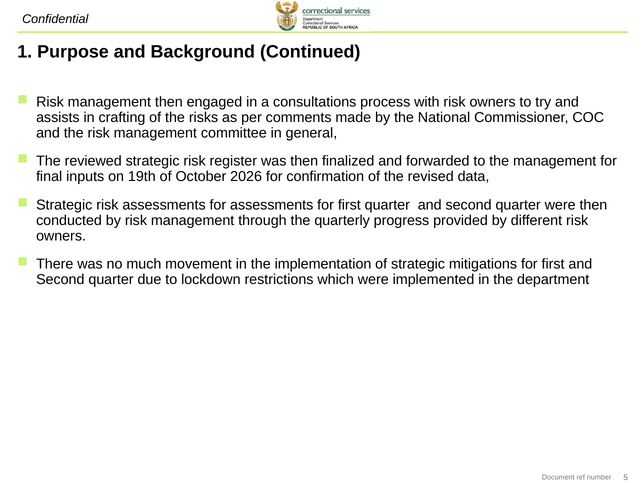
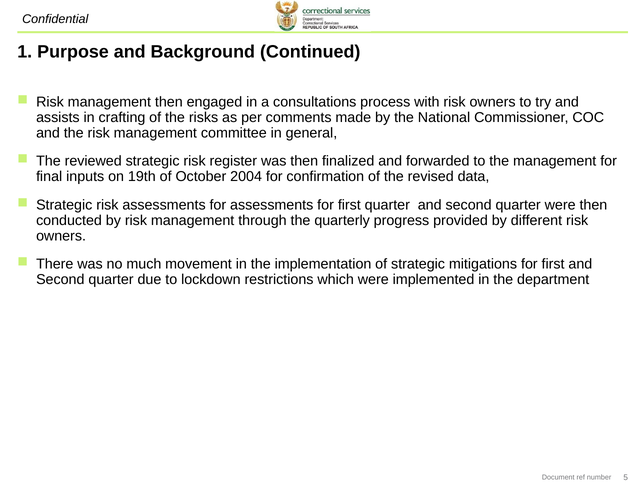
2026: 2026 -> 2004
